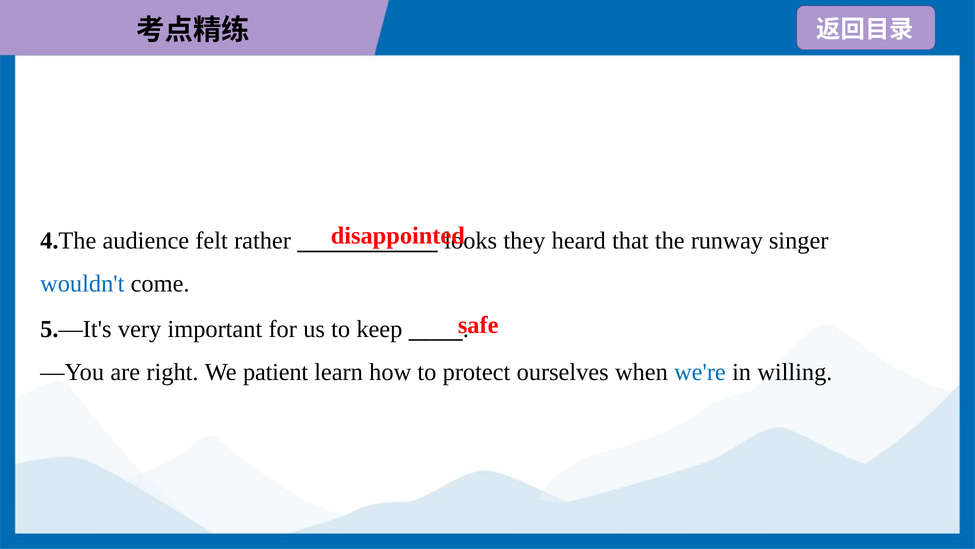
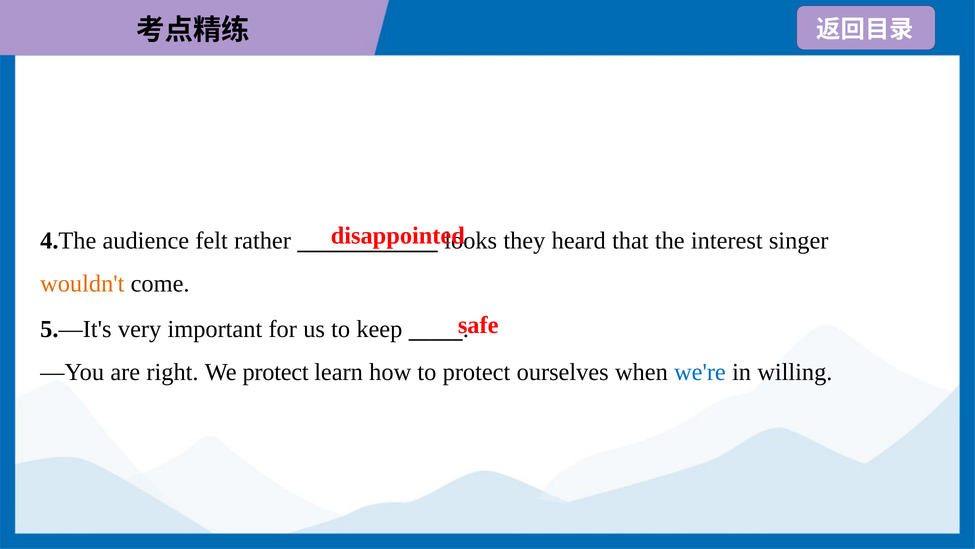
runway: runway -> interest
wouldn't colour: blue -> orange
We patient: patient -> protect
